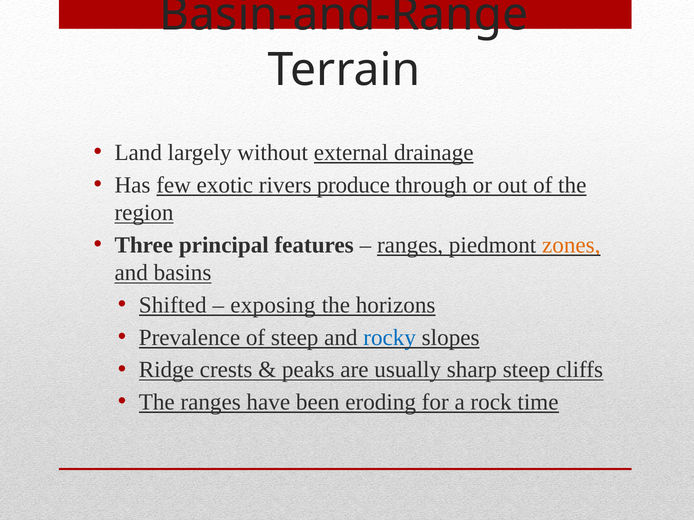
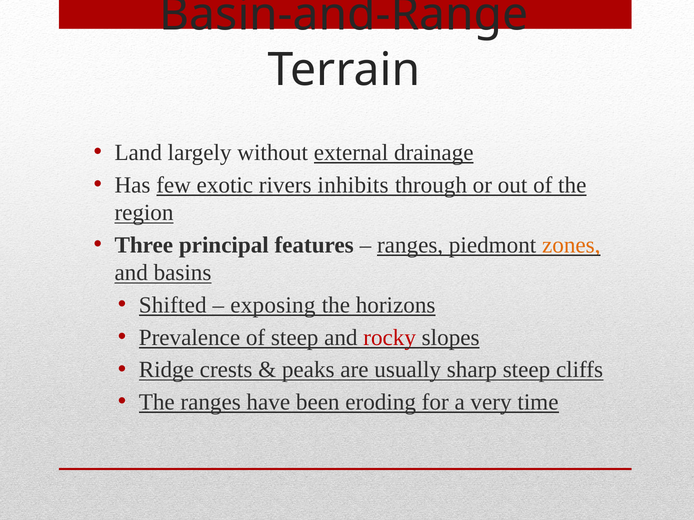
produce: produce -> inhibits
rocky colour: blue -> red
rock: rock -> very
